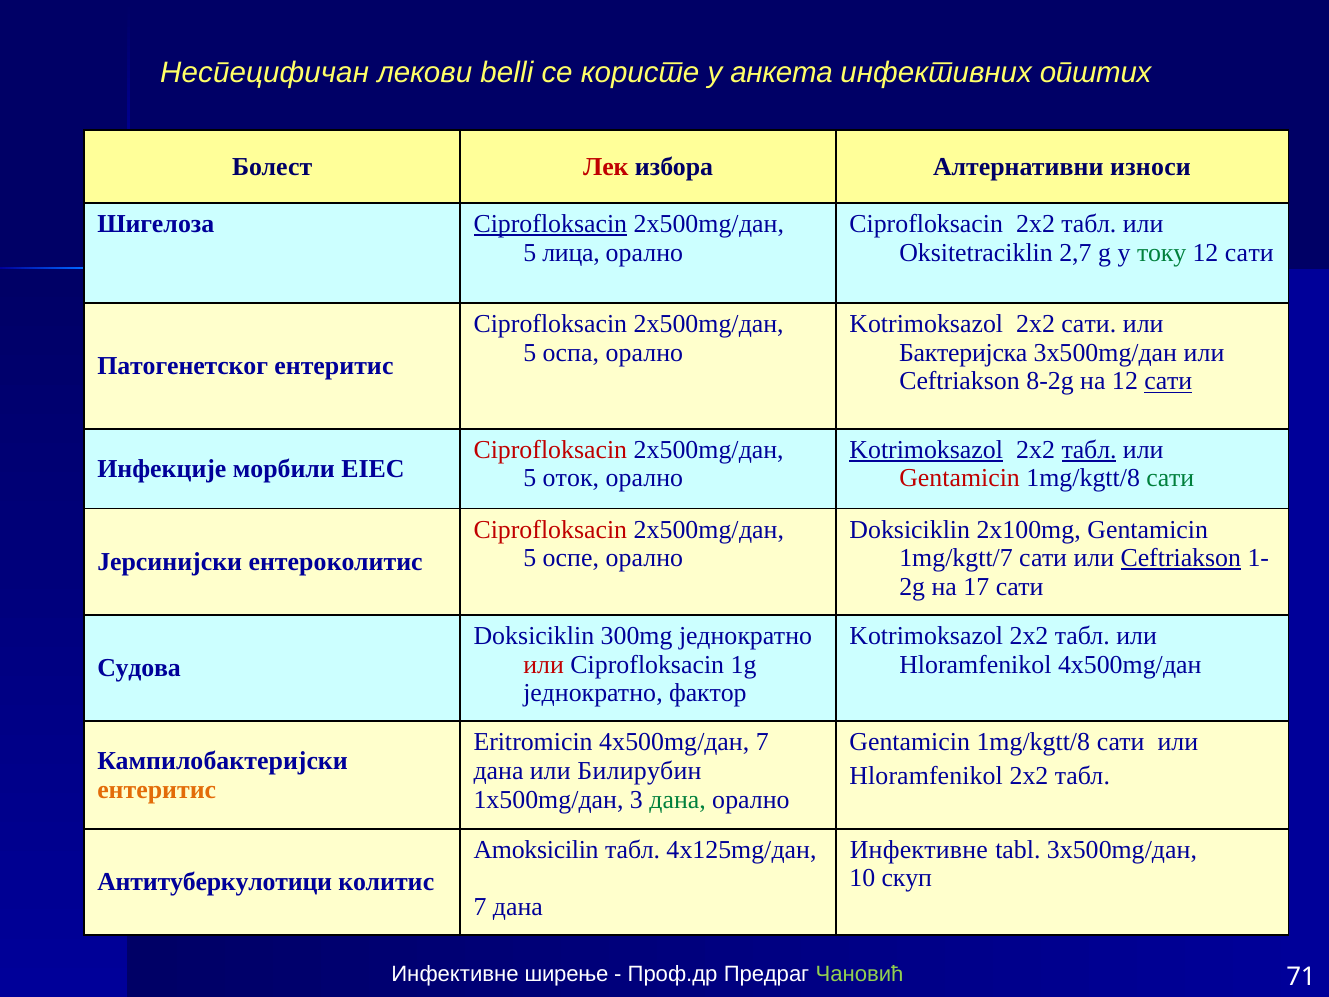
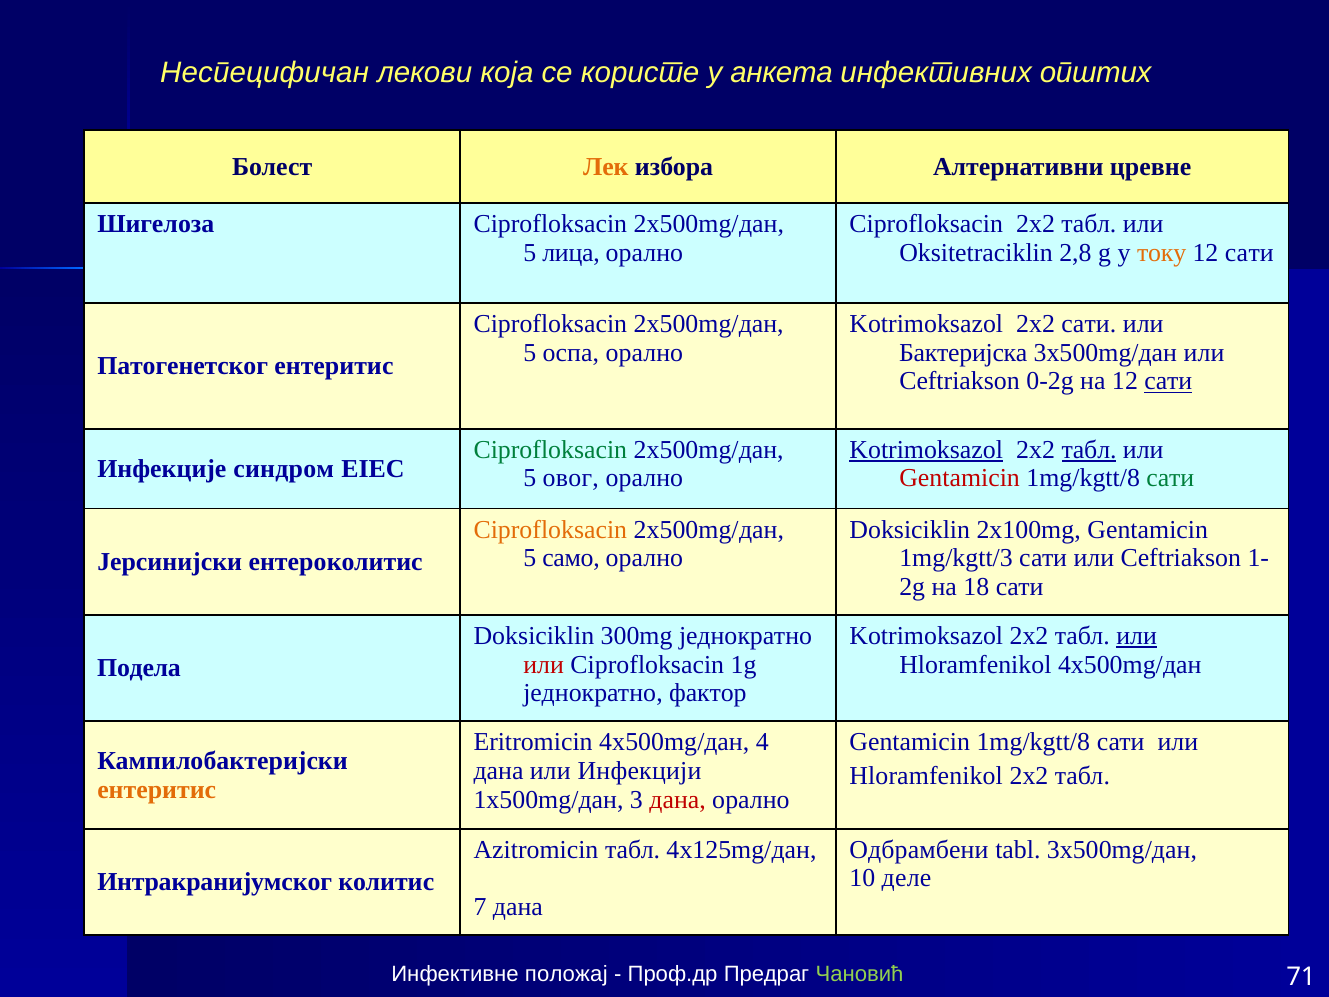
belli: belli -> која
Лек colour: red -> orange
износи: износи -> цревне
Ciprofloksacin at (550, 224) underline: present -> none
2,7: 2,7 -> 2,8
току colour: green -> orange
8-2g: 8-2g -> 0-2g
Ciprofloksacin at (550, 450) colour: red -> green
морбили: морбили -> синдром
оток: оток -> овог
Ciprofloksacin at (550, 529) colour: red -> orange
оспе: оспе -> само
1mg/kgtt/7: 1mg/kgtt/7 -> 1mg/kgtt/3
Ceftriakson at (1181, 558) underline: present -> none
17: 17 -> 18
или at (1137, 636) underline: none -> present
Судова: Судова -> Подела
4x500mg/дан 7: 7 -> 4
Билирубин: Билирубин -> Инфекцији
дана at (678, 799) colour: green -> red
Amoksicilin: Amoksicilin -> Azitromicin
Инфективне at (919, 850): Инфективне -> Одбрамбени
скуп: скуп -> деле
Антитуберкулотици: Антитуберкулотици -> Интракранијумског
ширење: ширење -> положај
